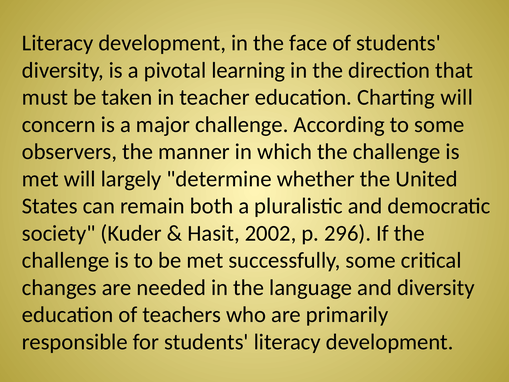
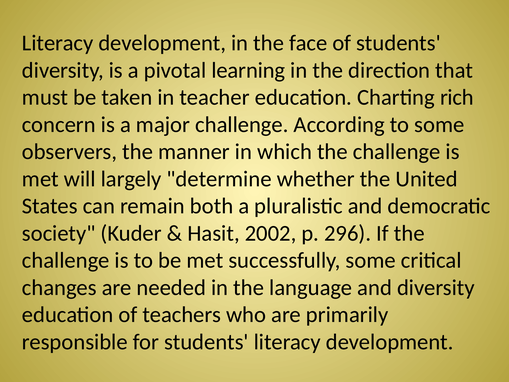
Charting will: will -> rich
